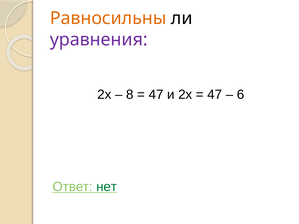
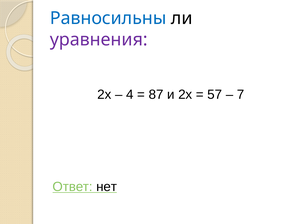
Равносильны colour: orange -> blue
8: 8 -> 4
47 at (156, 95): 47 -> 87
47 at (215, 95): 47 -> 57
6: 6 -> 7
нет colour: green -> black
